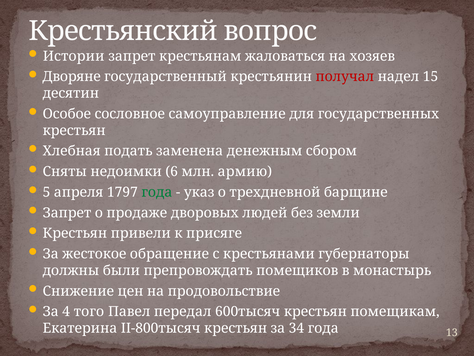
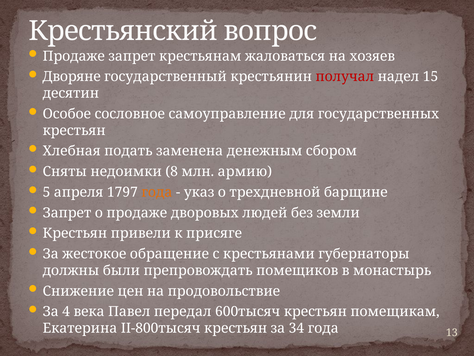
Истории at (74, 56): Истории -> Продаже
6: 6 -> 8
года at (157, 192) colour: green -> orange
того: того -> века
